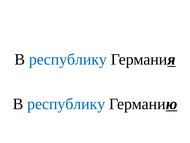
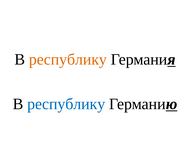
республику at (68, 59) colour: blue -> orange
